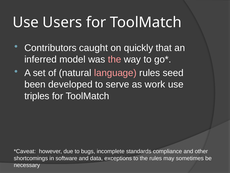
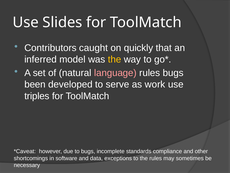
Users: Users -> Slides
the at (115, 59) colour: pink -> yellow
rules seed: seed -> bugs
